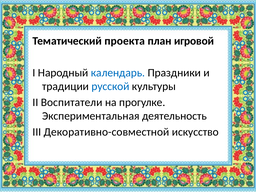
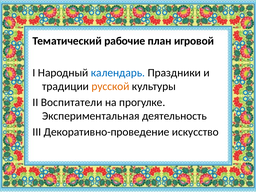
проекта: проекта -> рабочие
русской colour: blue -> orange
Декоративно-совместной: Декоративно-совместной -> Декоративно-проведение
